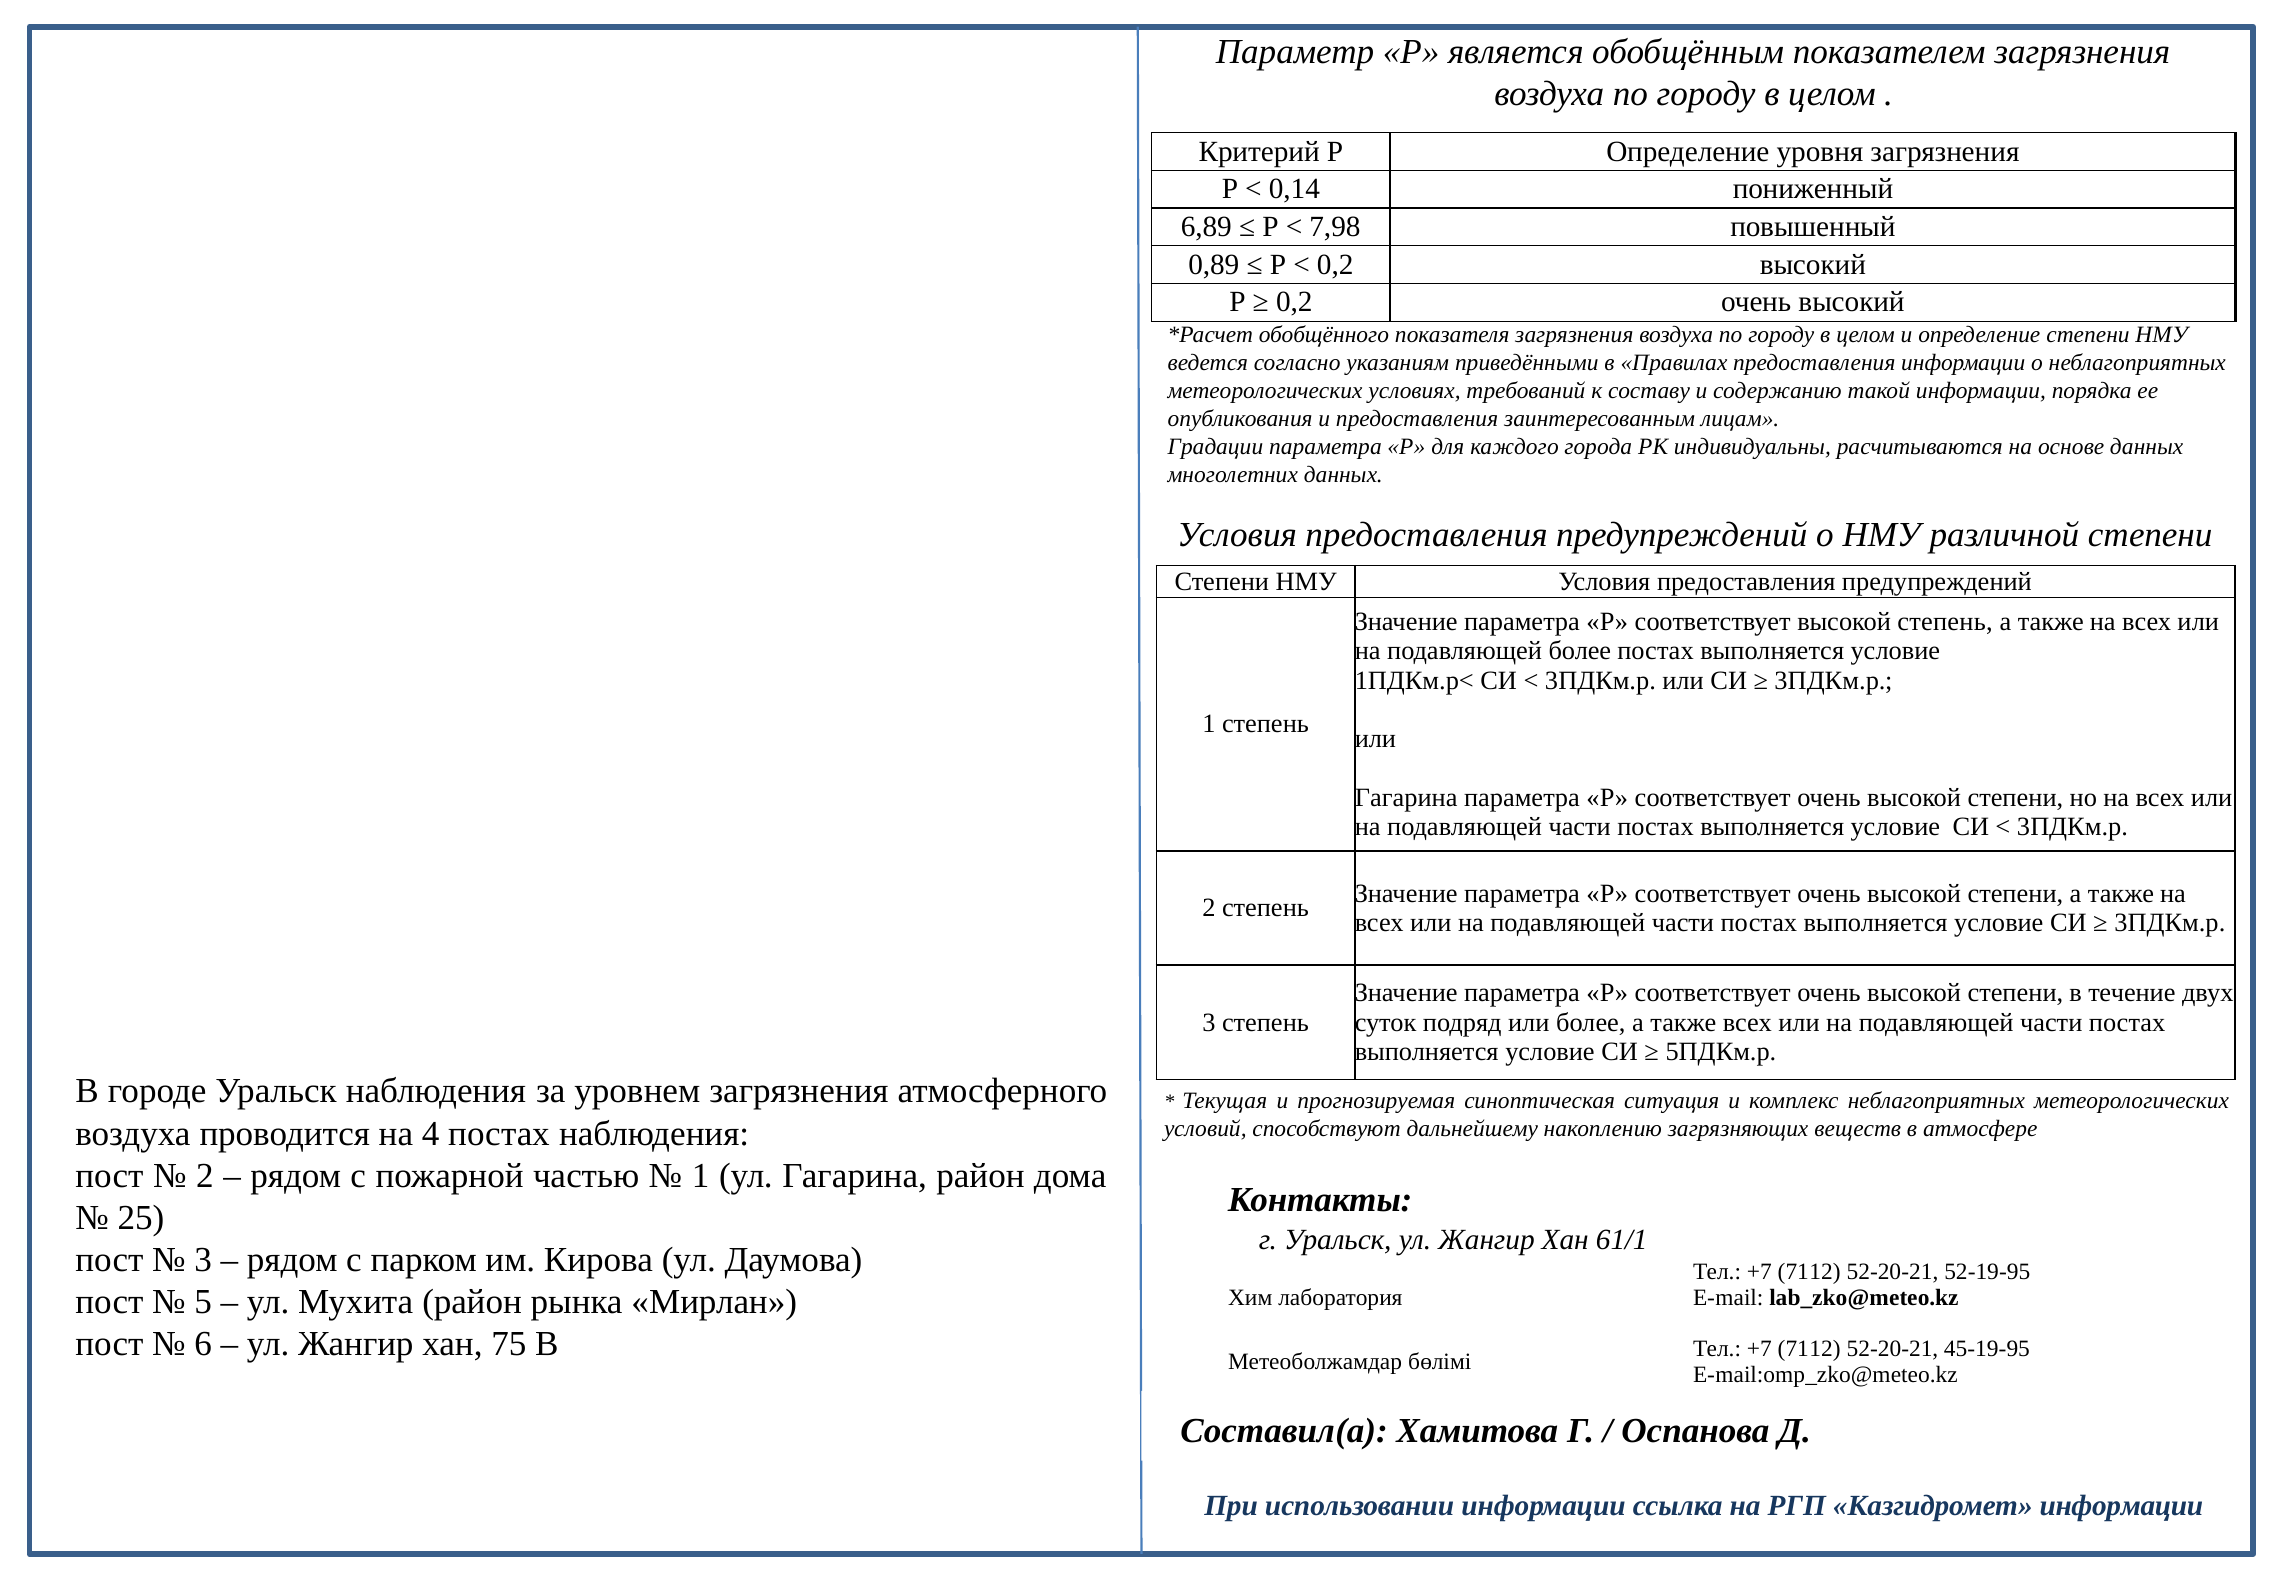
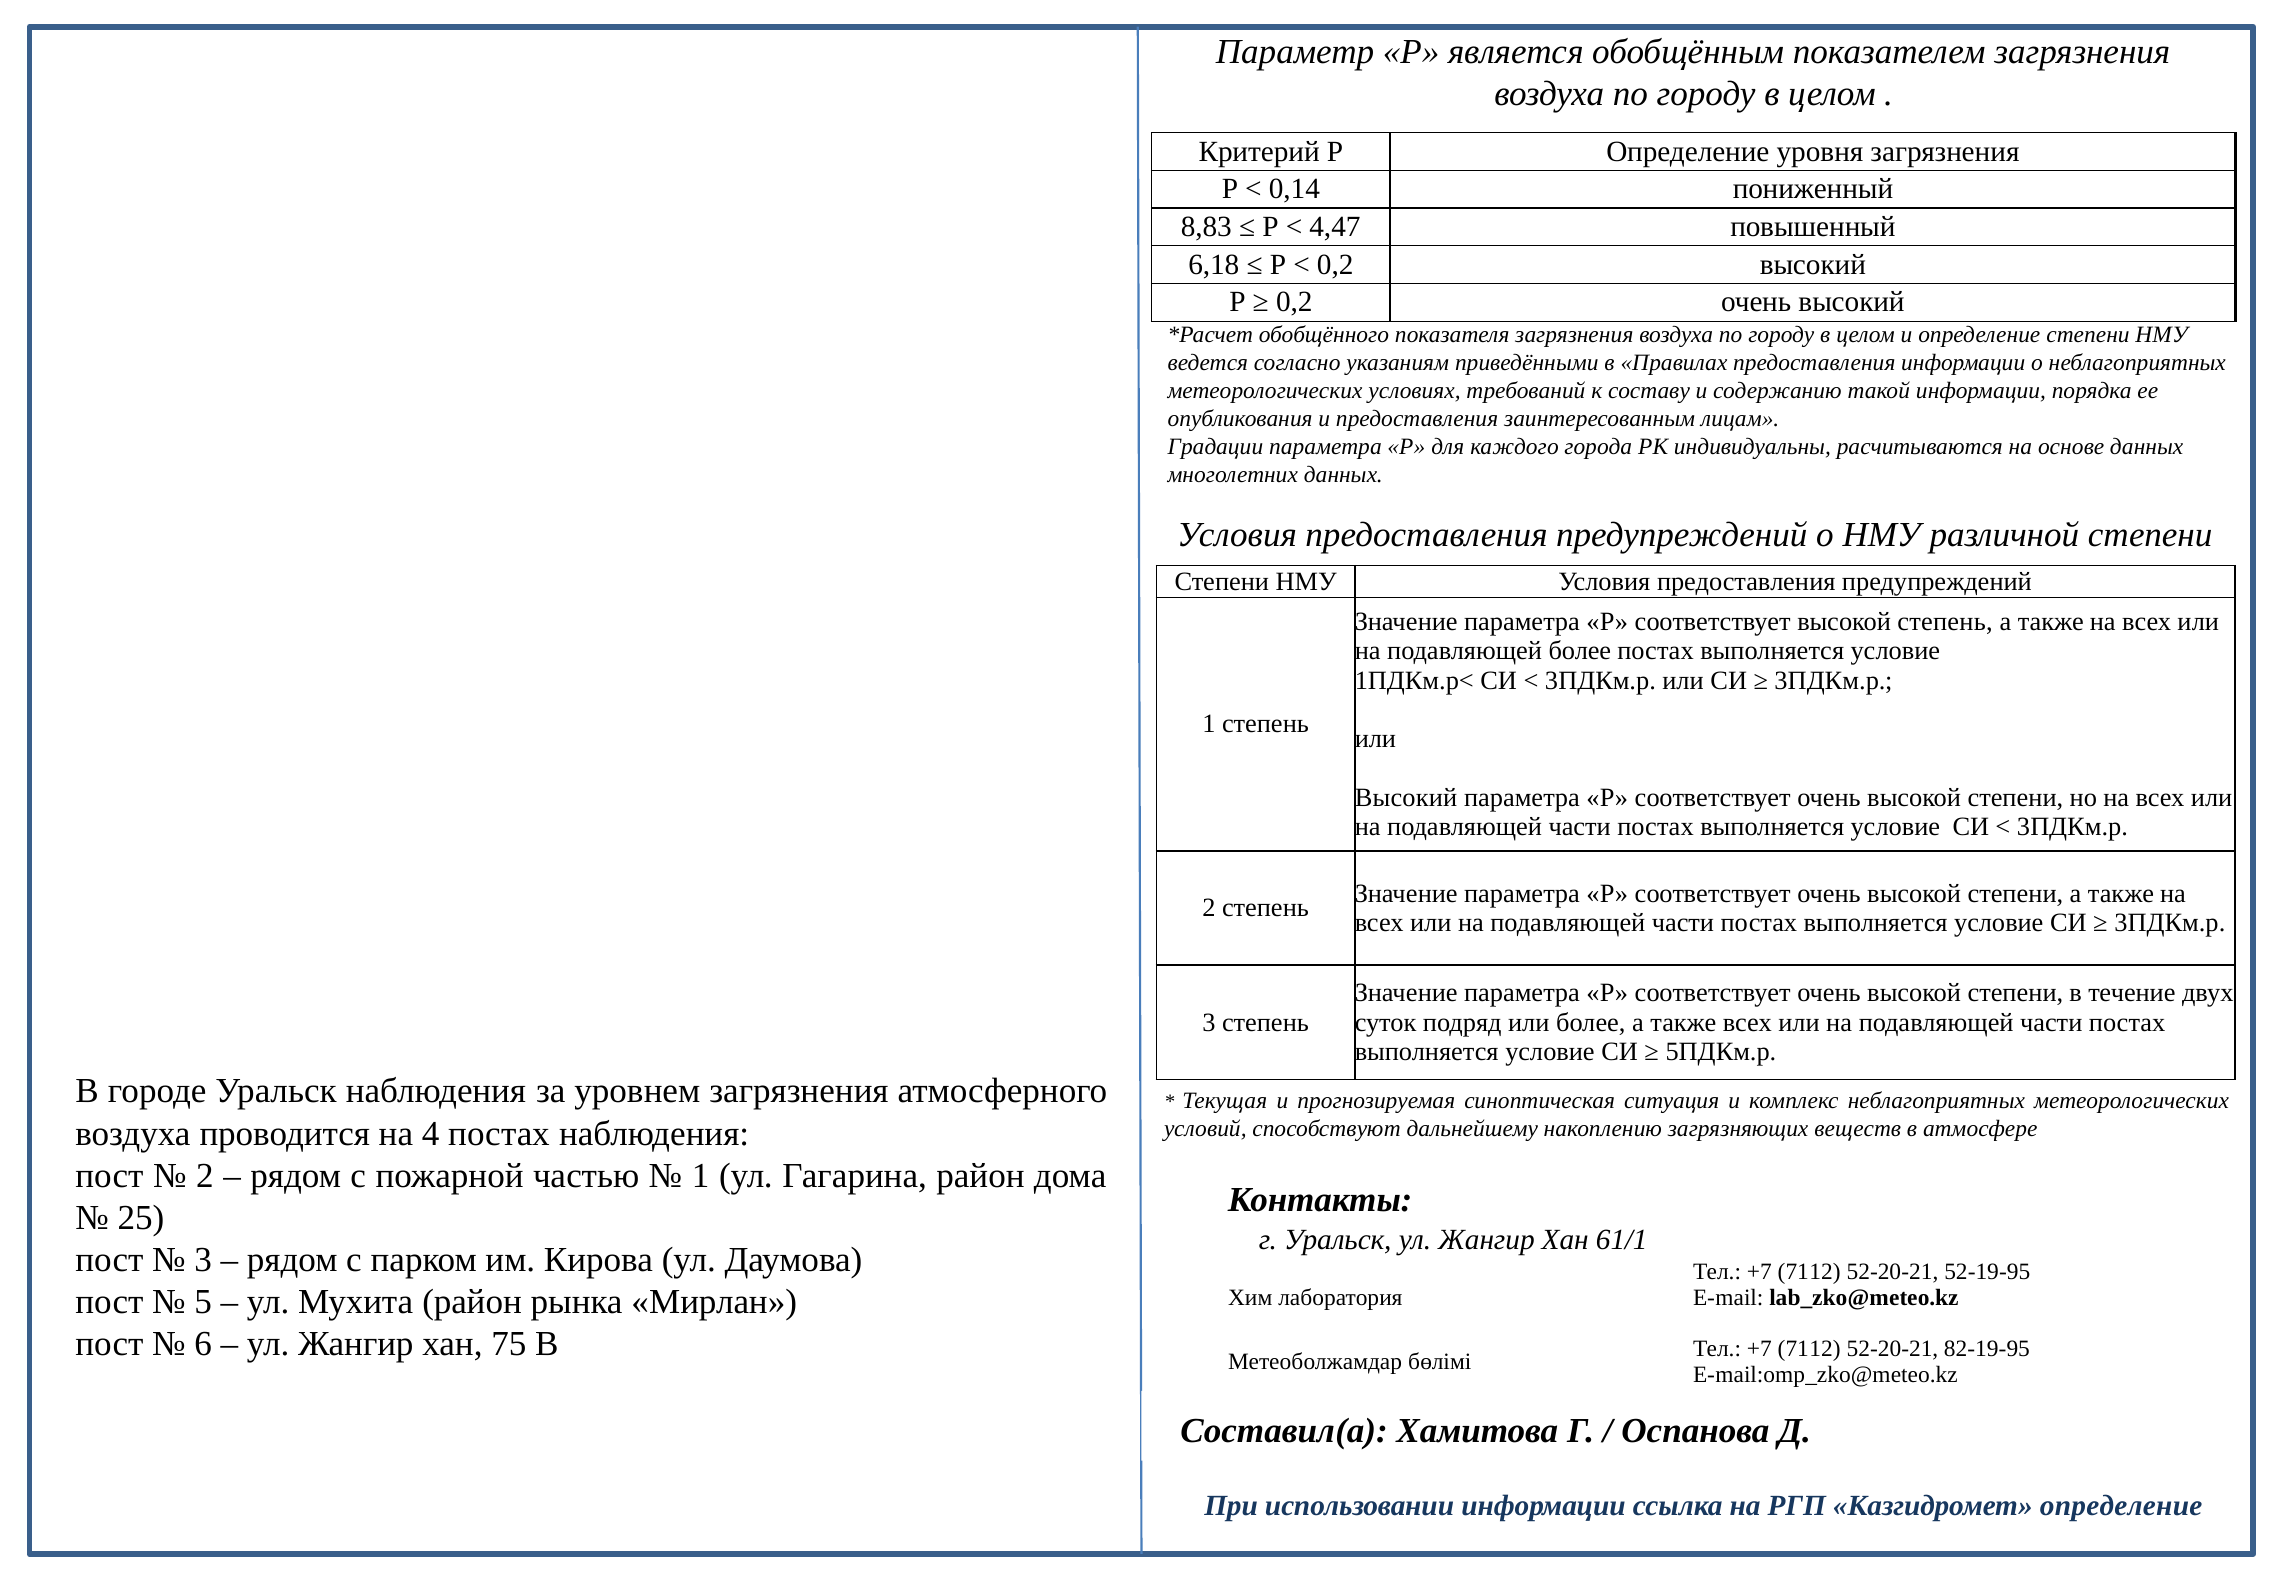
6,89: 6,89 -> 8,83
7,98: 7,98 -> 4,47
0,89: 0,89 -> 6,18
Гагарина at (1406, 797): Гагарина -> Высокий
45-19-95: 45-19-95 -> 82-19-95
Казгидромет информации: информации -> определение
